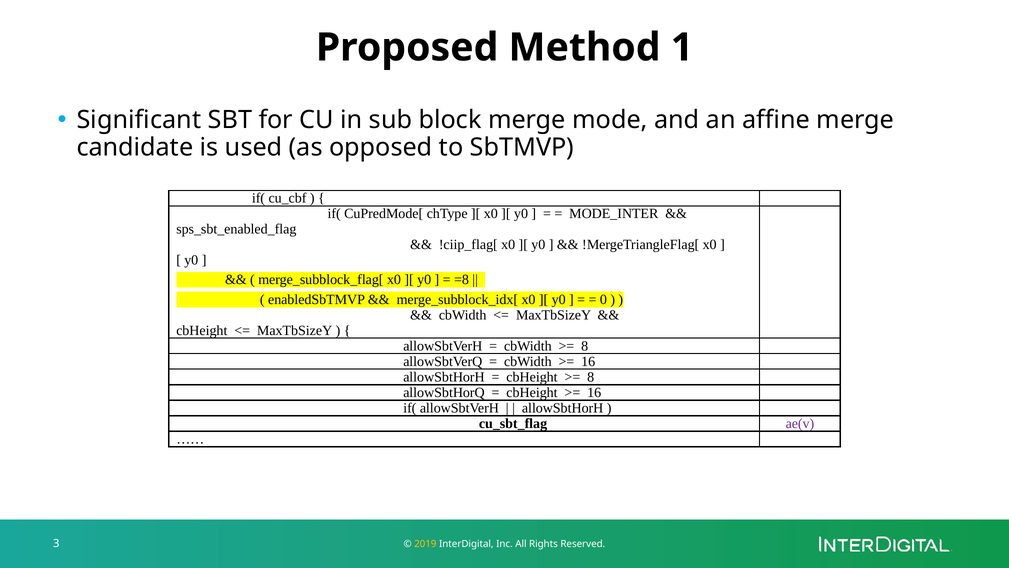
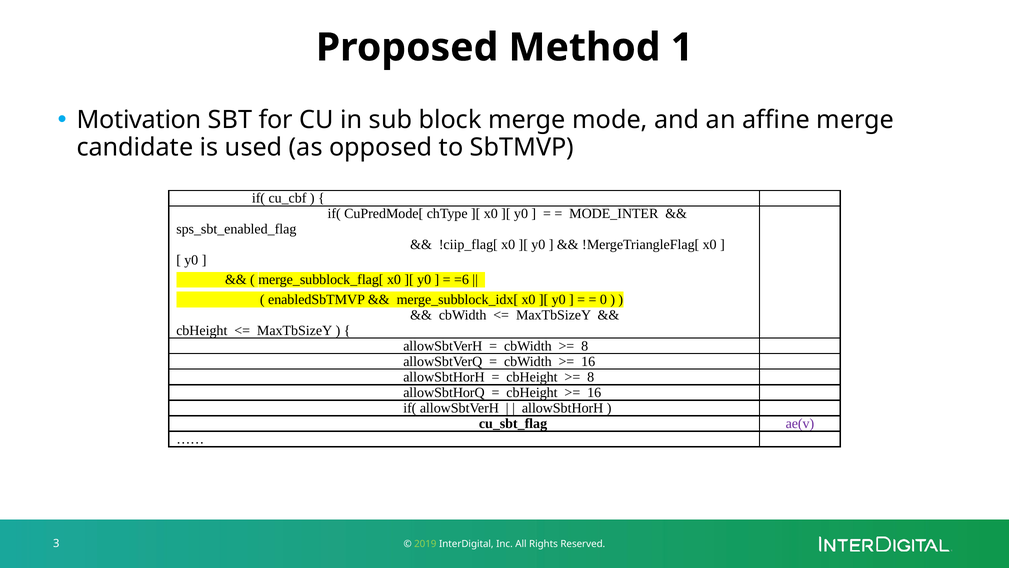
Significant: Significant -> Motivation
=8: =8 -> =6
2019 colour: yellow -> light green
